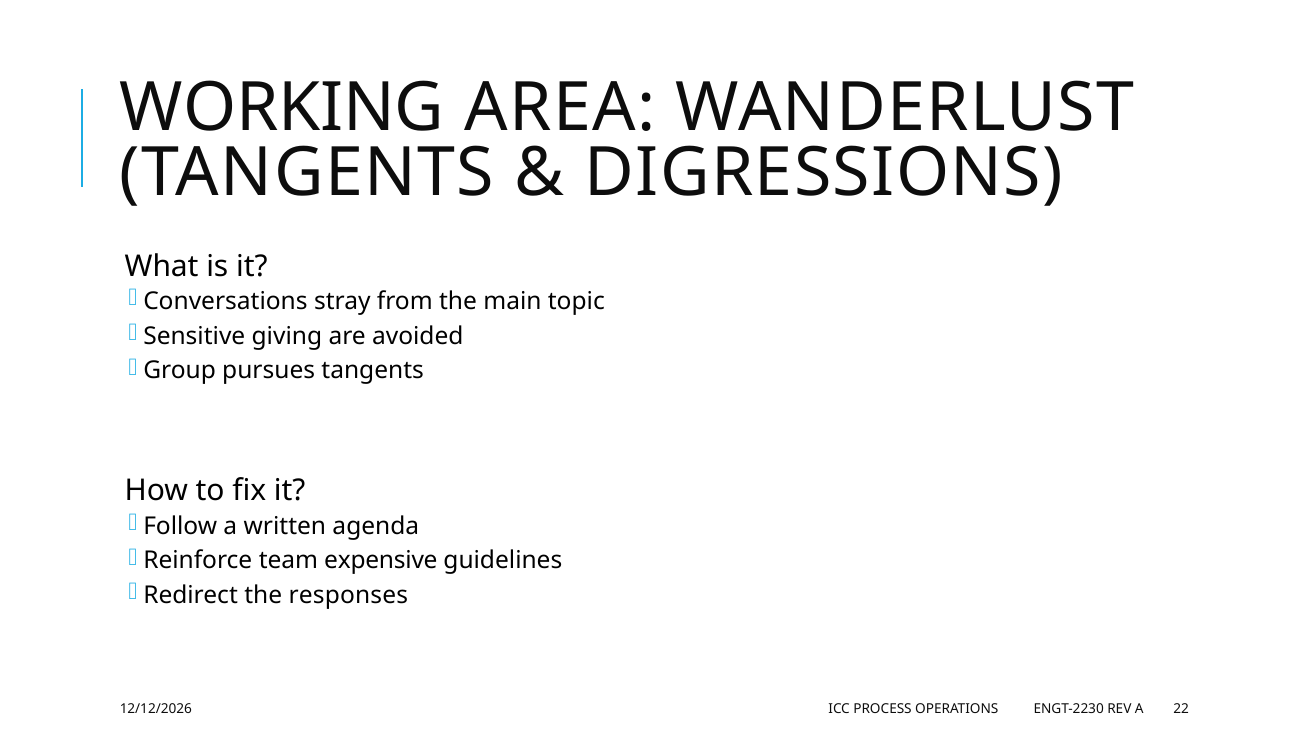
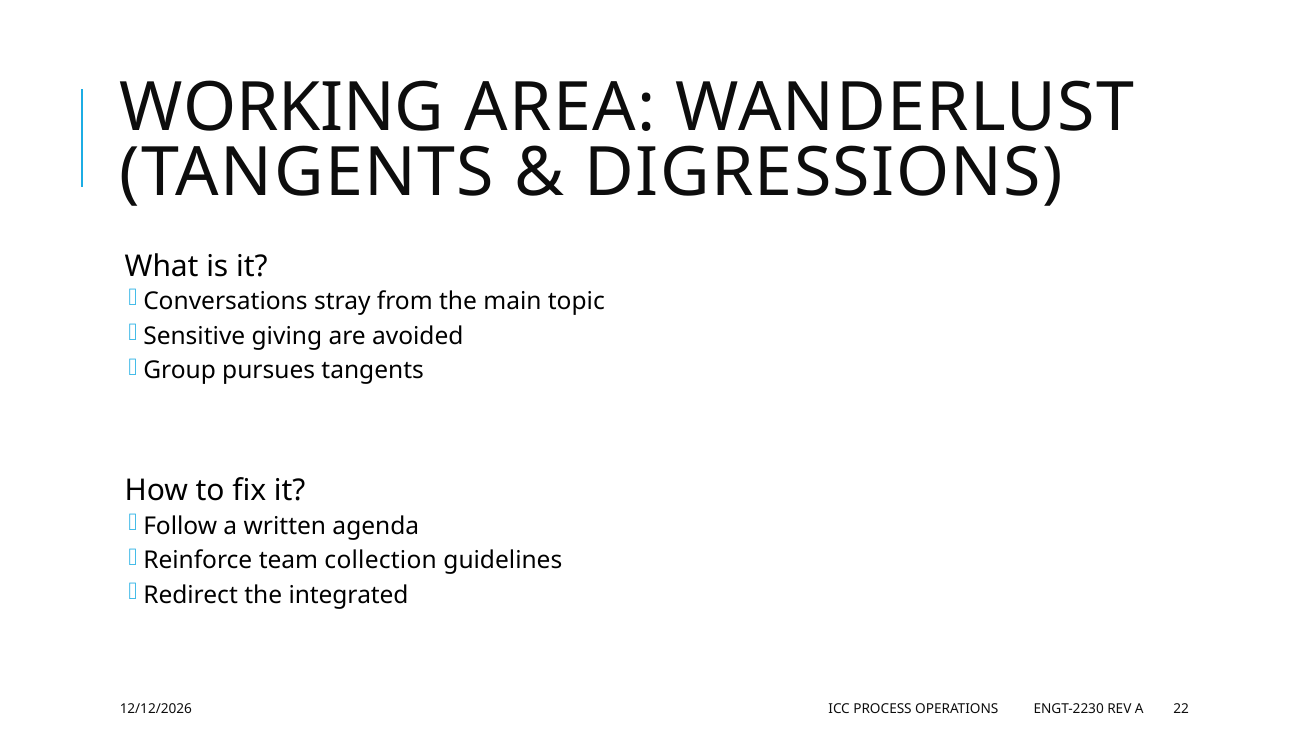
expensive: expensive -> collection
responses: responses -> integrated
